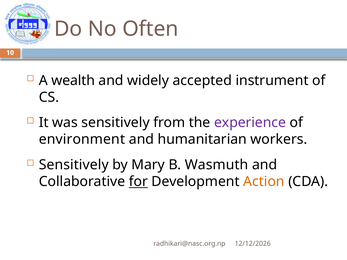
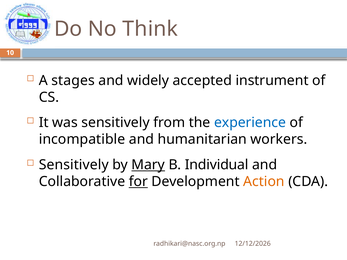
Often: Often -> Think
wealth: wealth -> stages
experience colour: purple -> blue
environment: environment -> incompatible
Mary underline: none -> present
Wasmuth: Wasmuth -> Individual
